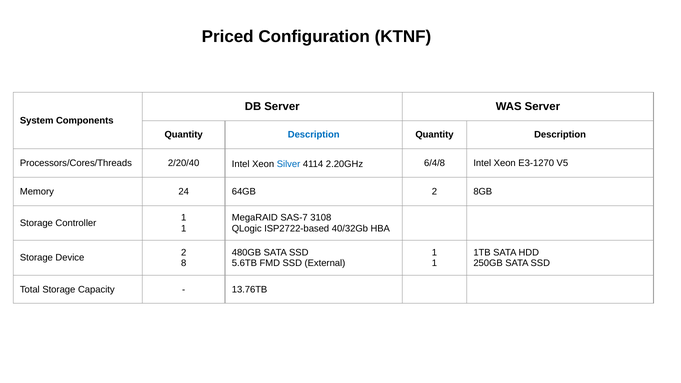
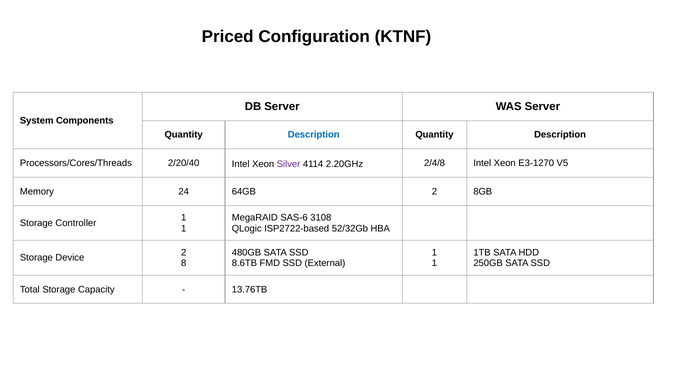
Silver colour: blue -> purple
6/4/8: 6/4/8 -> 2/4/8
SAS-7: SAS-7 -> SAS-6
40/32Gb: 40/32Gb -> 52/32Gb
5.6TB: 5.6TB -> 8.6TB
